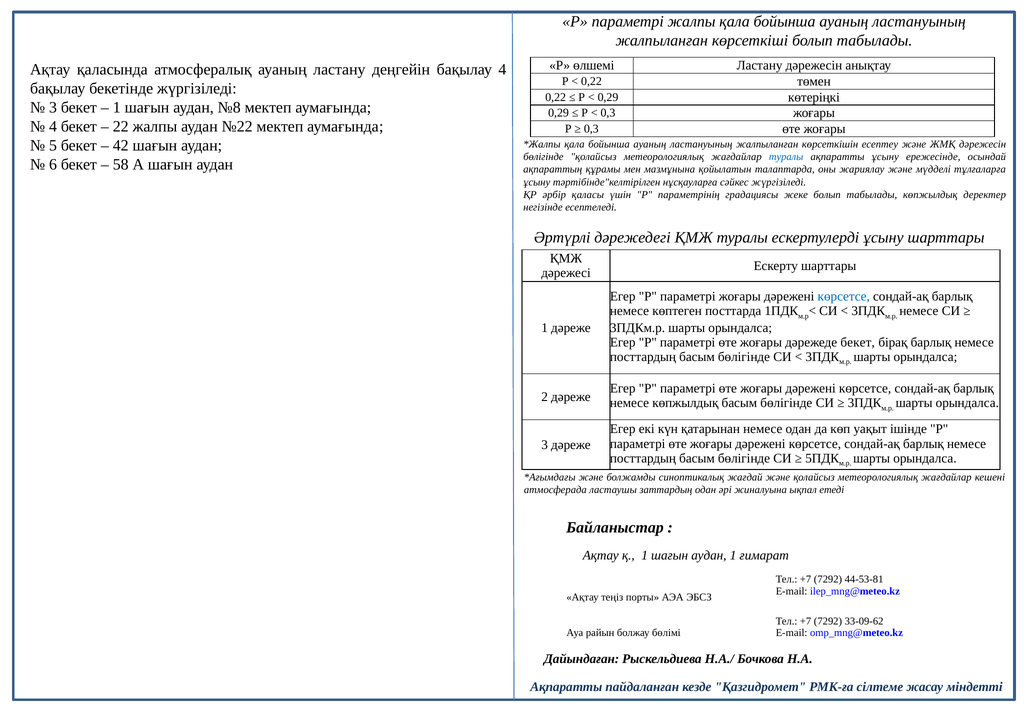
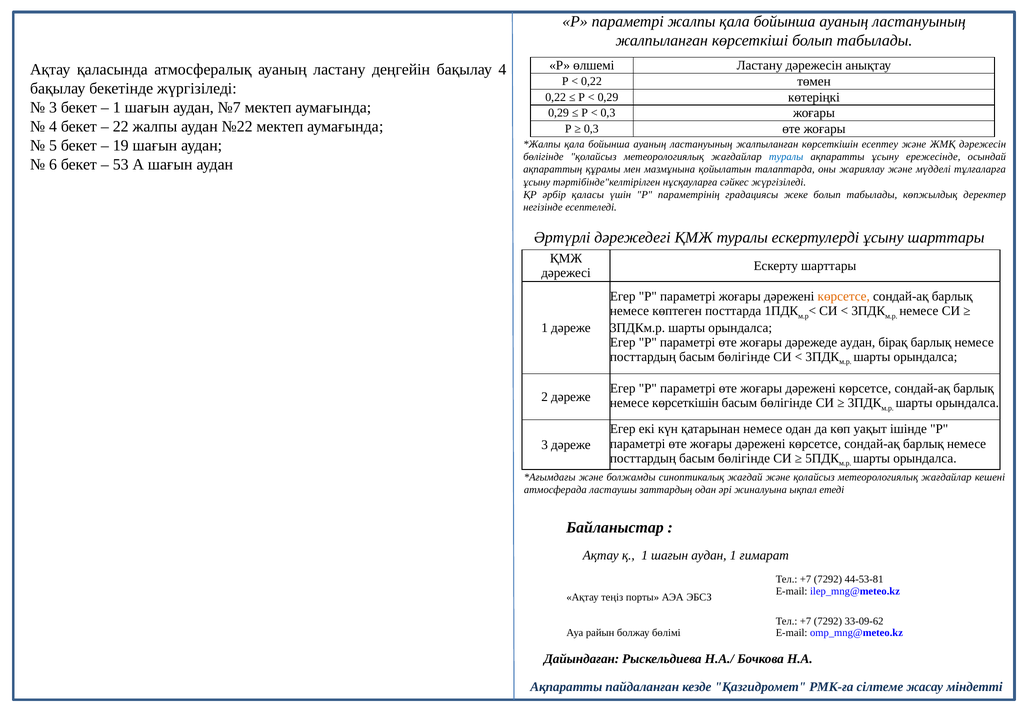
№8: №8 -> №7
42: 42 -> 19
58: 58 -> 53
көрсетсе at (844, 296) colour: blue -> orange
дәрежеде бекет: бекет -> аудан
немесе көпжылдық: көпжылдық -> көрсеткішін
